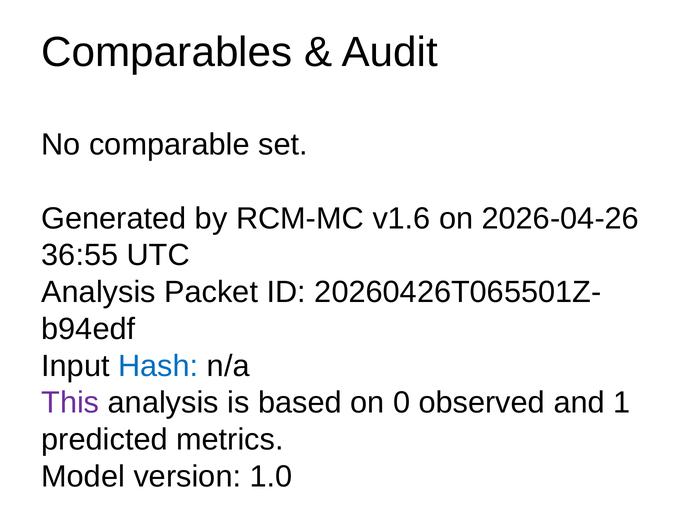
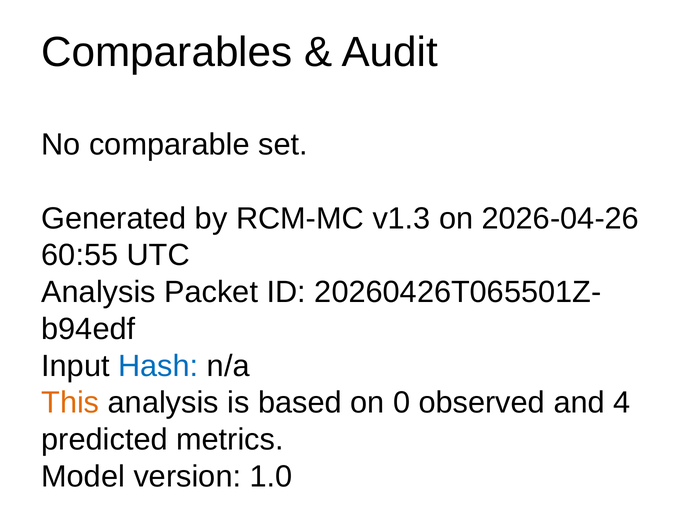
v1.6: v1.6 -> v1.3
36:55: 36:55 -> 60:55
This colour: purple -> orange
1: 1 -> 4
